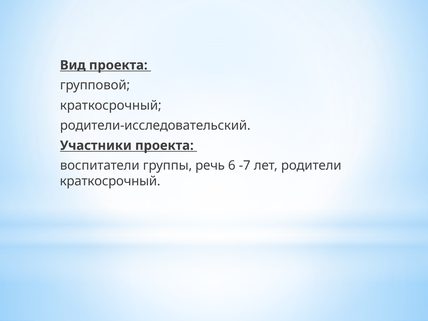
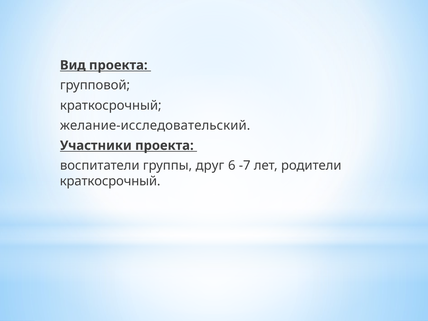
родители-исследовательский: родители-исследовательский -> желание-исследовательский
речь: речь -> друг
